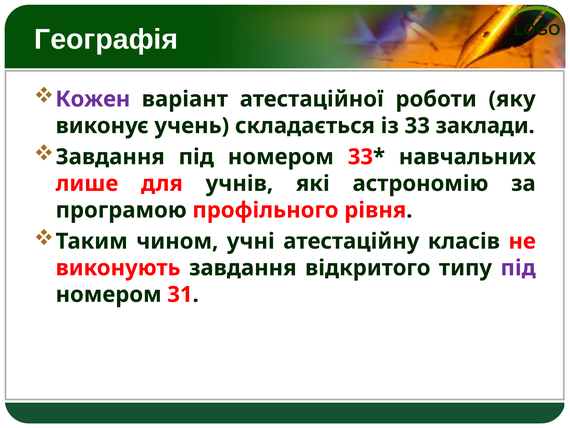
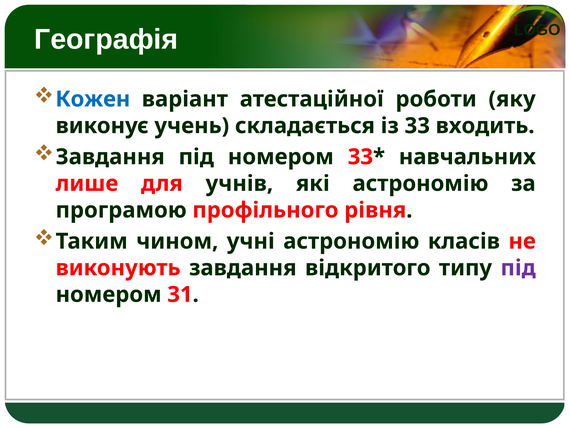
Кожен colour: purple -> blue
заклади: заклади -> входить
учні атестаційну: атестаційну -> астрономію
